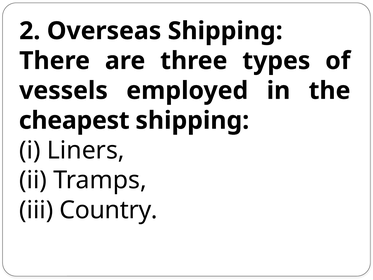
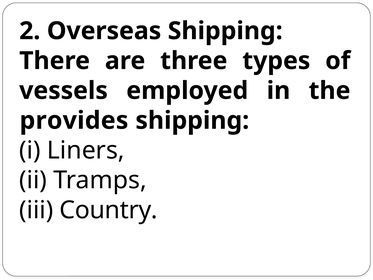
cheapest: cheapest -> provides
